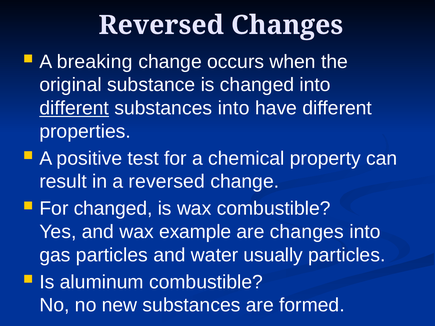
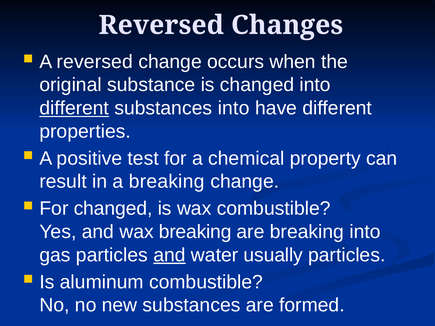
A breaking: breaking -> reversed
a reversed: reversed -> breaking
wax example: example -> breaking
are changes: changes -> breaking
and at (170, 255) underline: none -> present
